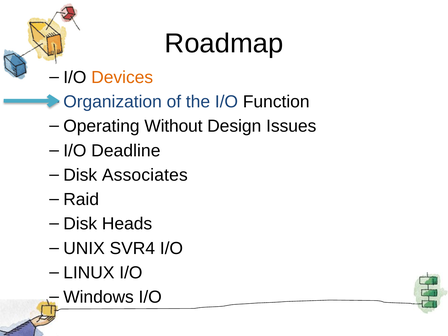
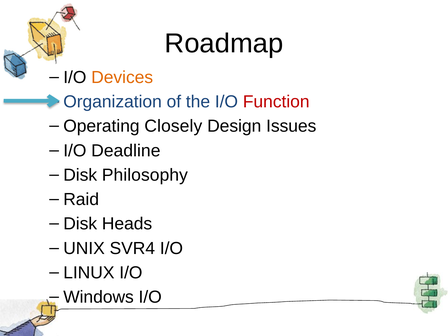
Function colour: black -> red
Without: Without -> Closely
Associates: Associates -> Philosophy
